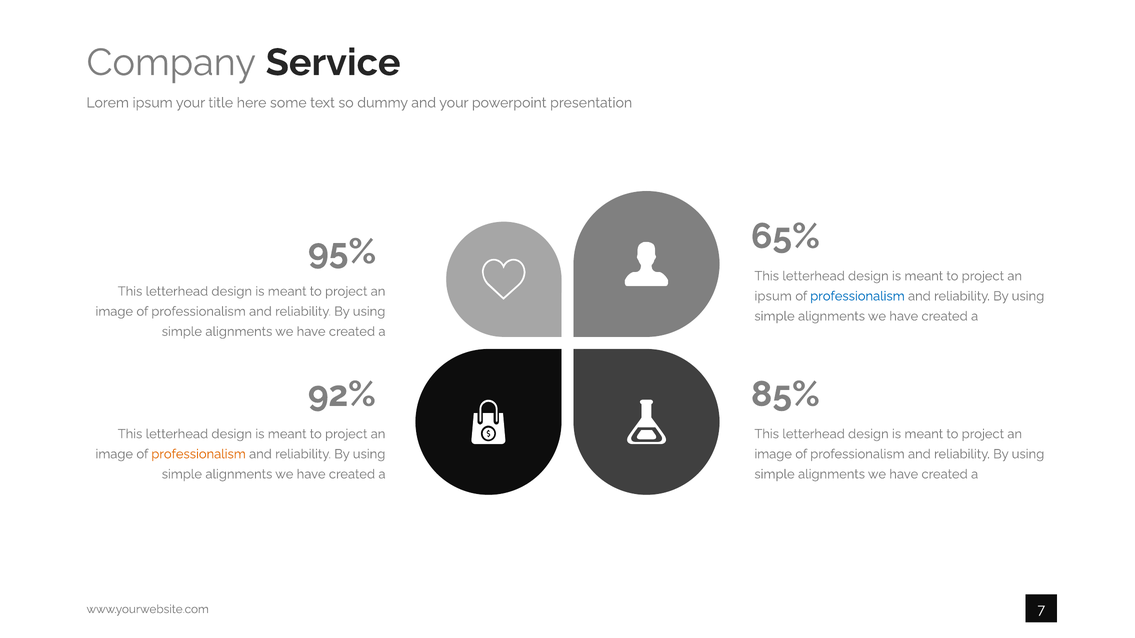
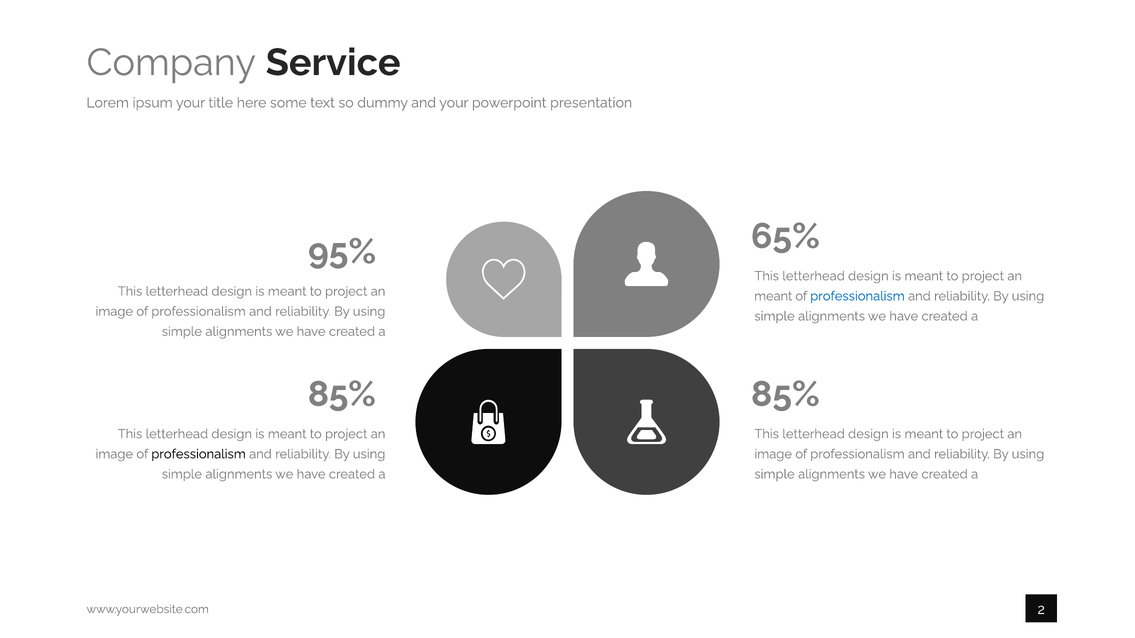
ipsum at (773, 296): ipsum -> meant
92% at (342, 394): 92% -> 85%
professionalism at (199, 454) colour: orange -> black
7: 7 -> 2
